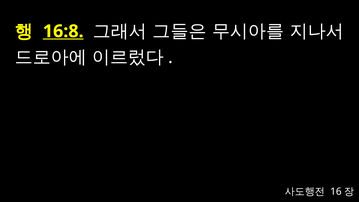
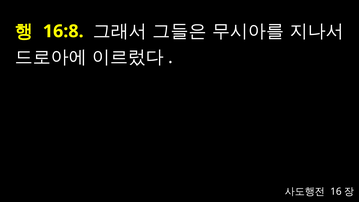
16:8 underline: present -> none
